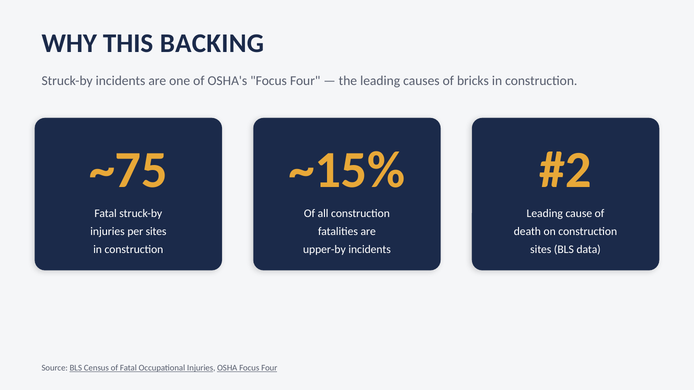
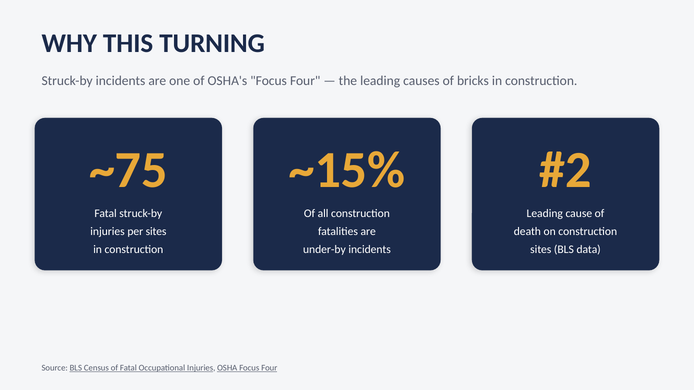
BACKING: BACKING -> TURNING
upper-by: upper-by -> under-by
